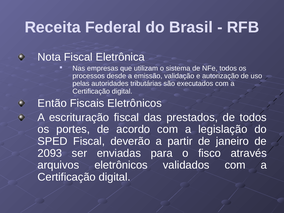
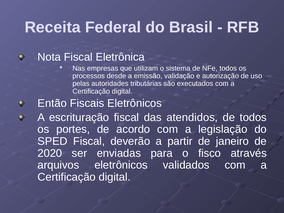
prestados: prestados -> atendidos
2093: 2093 -> 2020
